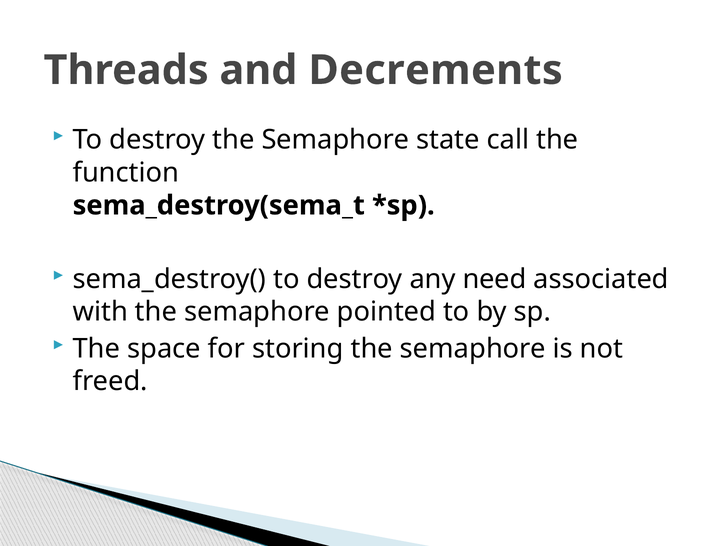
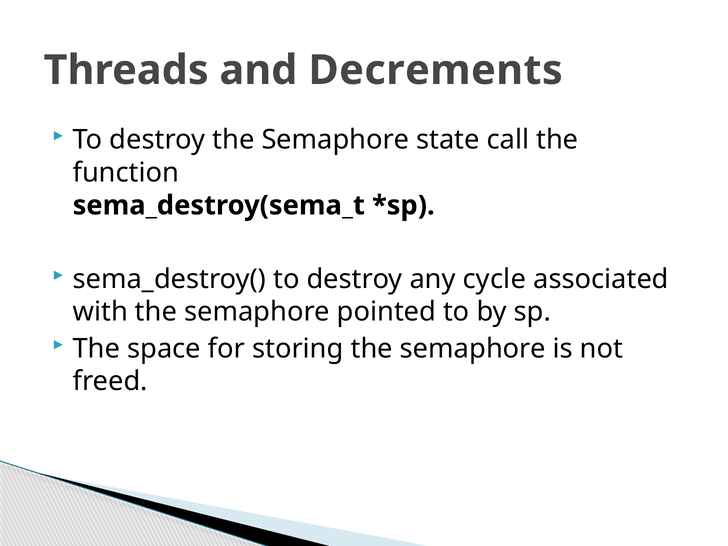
need: need -> cycle
